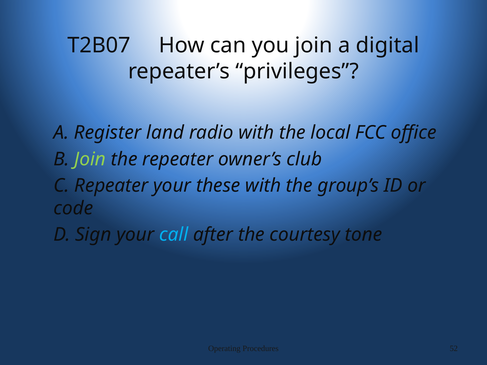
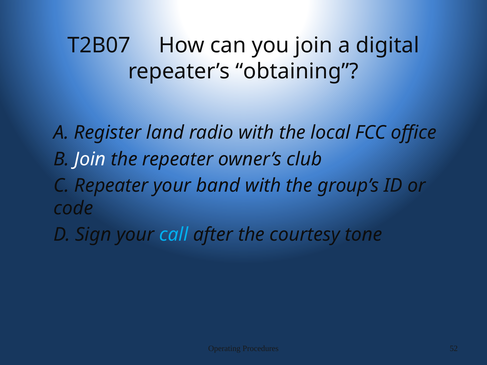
privileges: privileges -> obtaining
Join at (90, 159) colour: light green -> white
these: these -> band
